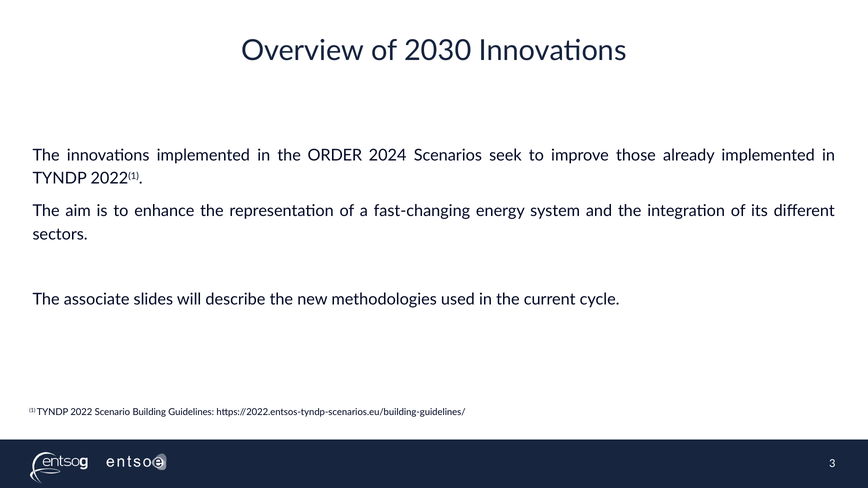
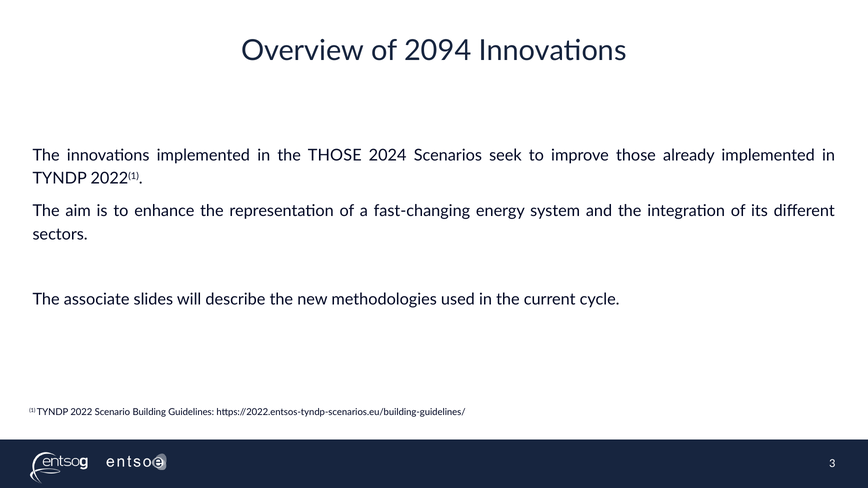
2030: 2030 -> 2094
the ORDER: ORDER -> THOSE
